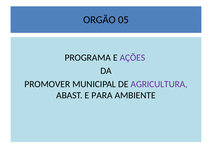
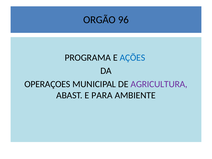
05: 05 -> 96
AÇÕES colour: purple -> blue
PROMOVER: PROMOVER -> OPERAÇOES
